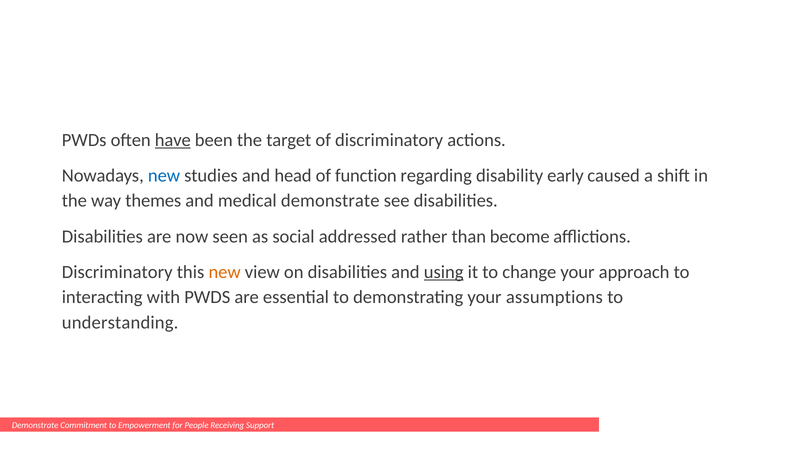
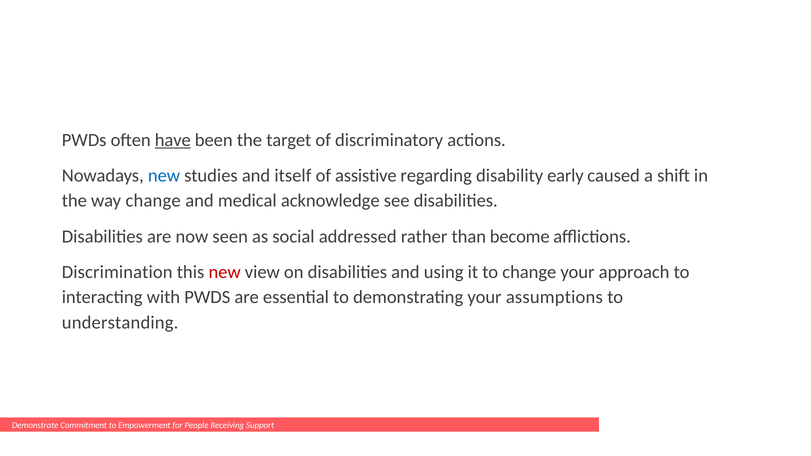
head: head -> itself
function: function -> assistive
way themes: themes -> change
medical demonstrate: demonstrate -> acknowledge
Discriminatory at (117, 272): Discriminatory -> Discrimination
new at (225, 272) colour: orange -> red
using underline: present -> none
